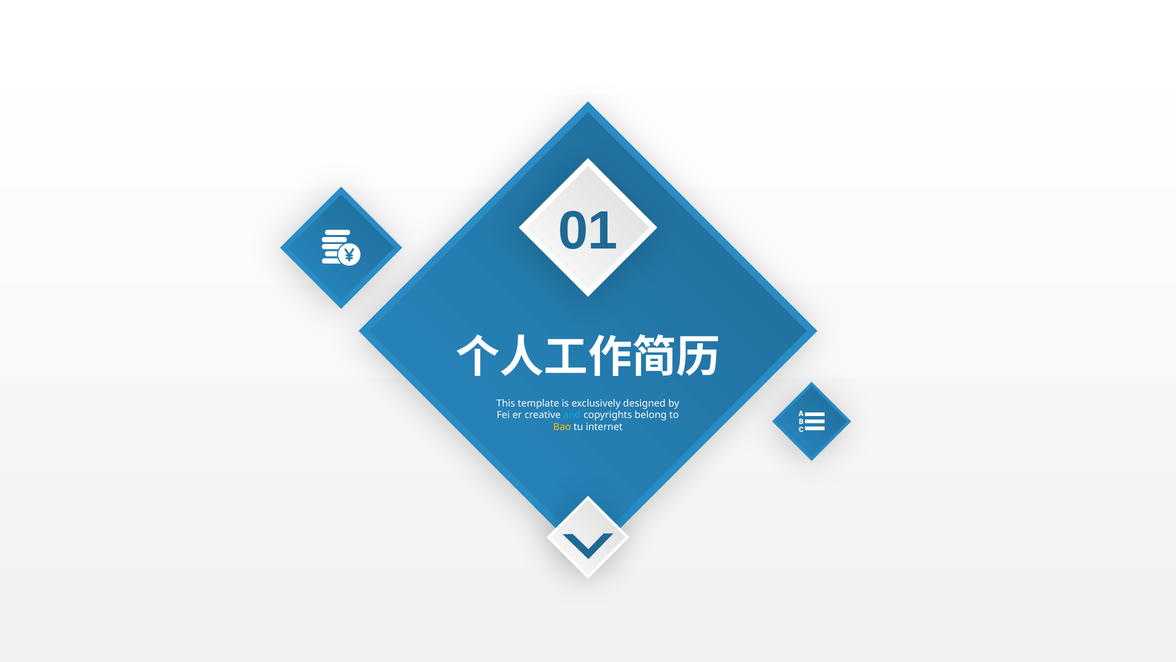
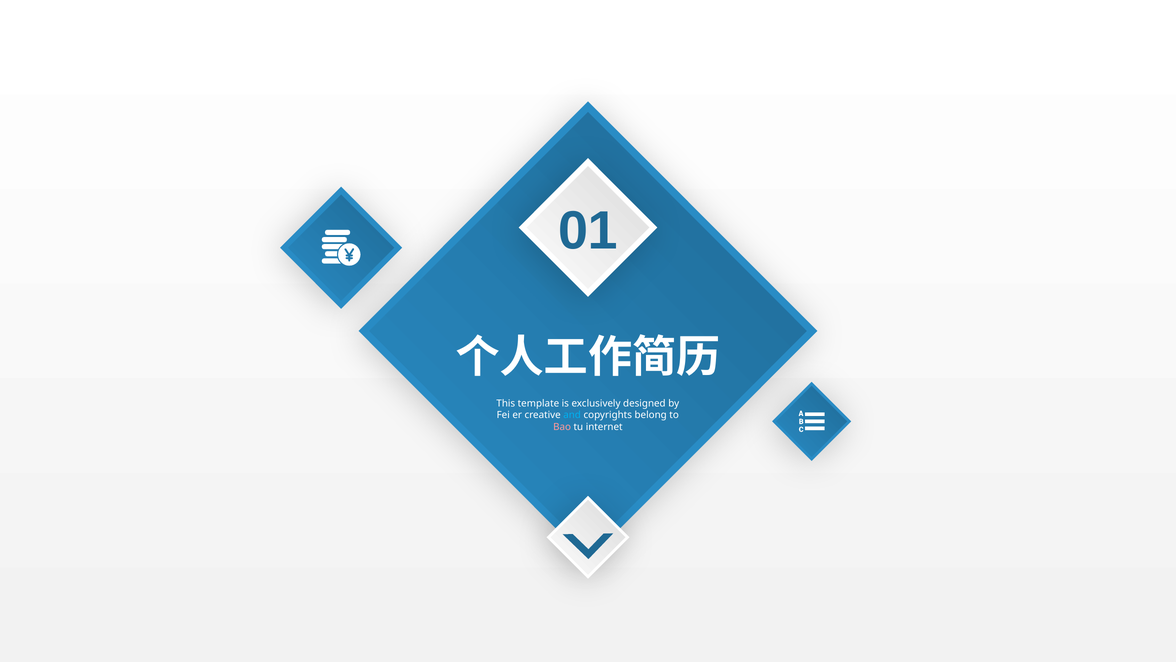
Bao colour: yellow -> pink
